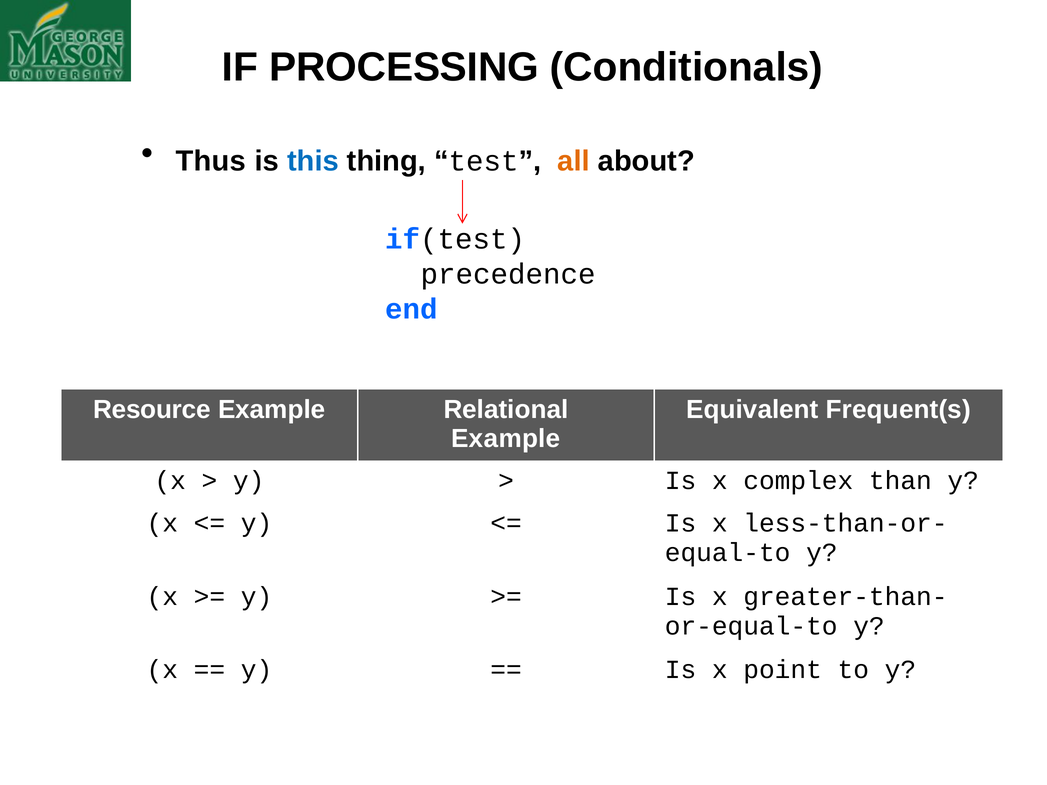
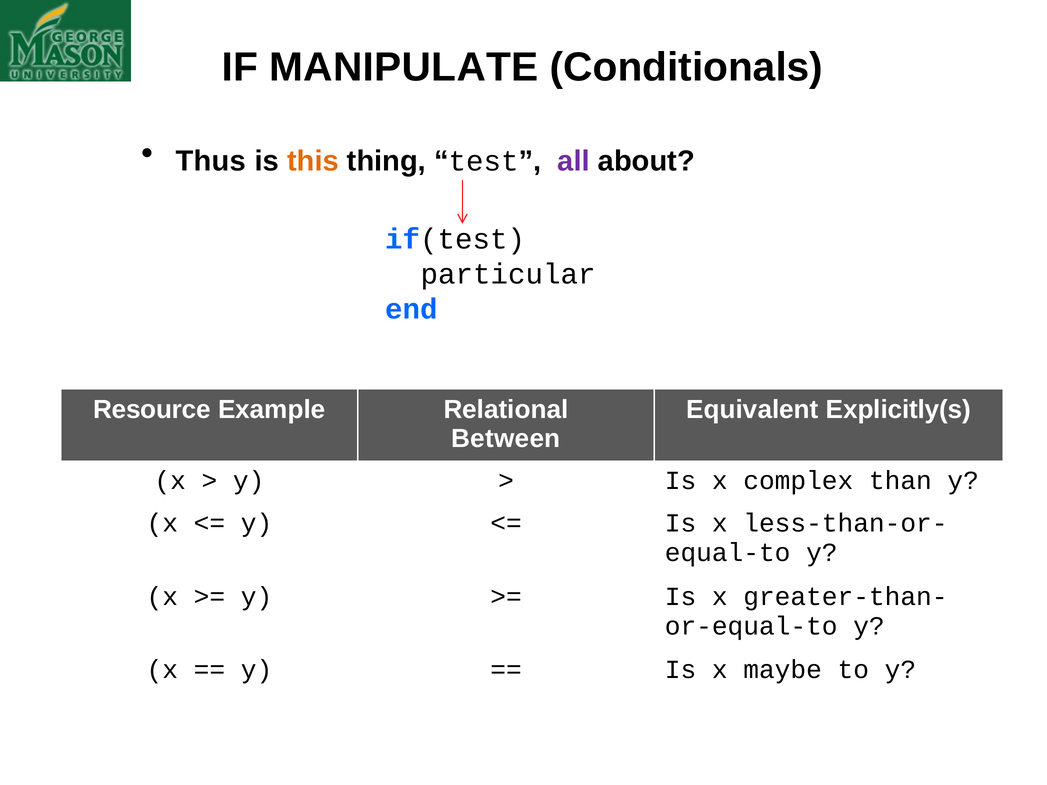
PROCESSING: PROCESSING -> MANIPULATE
this colour: blue -> orange
all colour: orange -> purple
precedence: precedence -> particular
Frequent(s: Frequent(s -> Explicitly(s
Example at (506, 439): Example -> Between
point: point -> maybe
